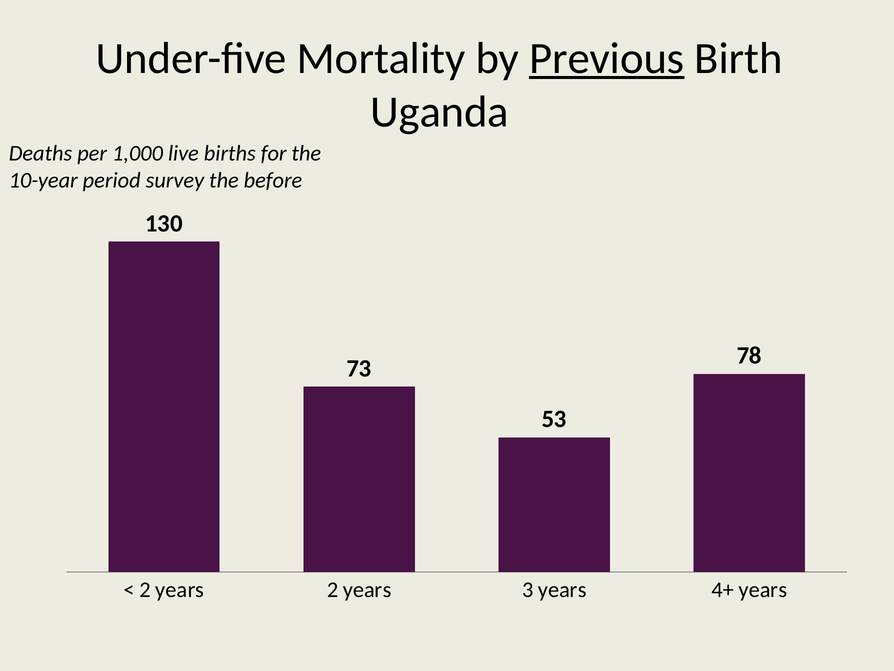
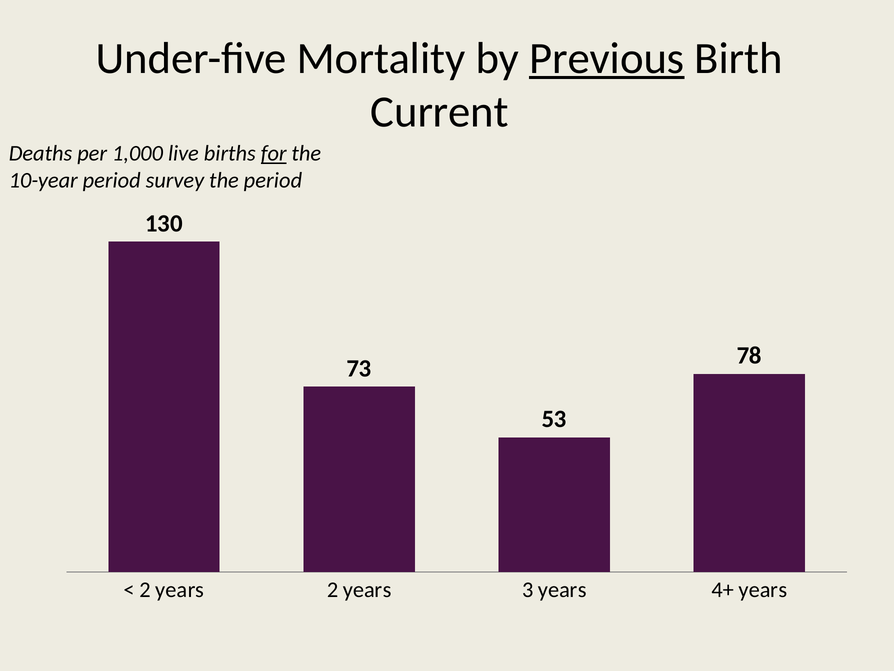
Uganda: Uganda -> Current
for underline: none -> present
the before: before -> period
